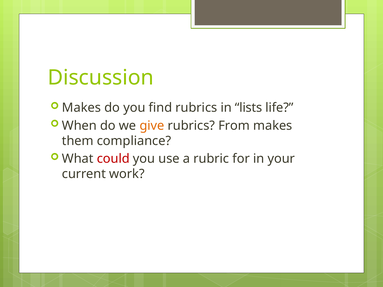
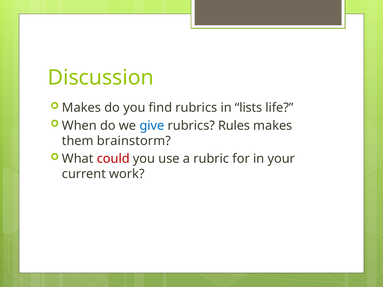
give colour: orange -> blue
From: From -> Rules
compliance: compliance -> brainstorm
